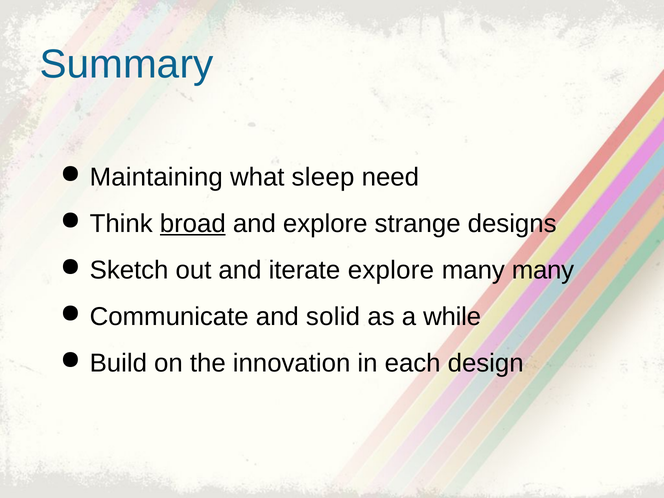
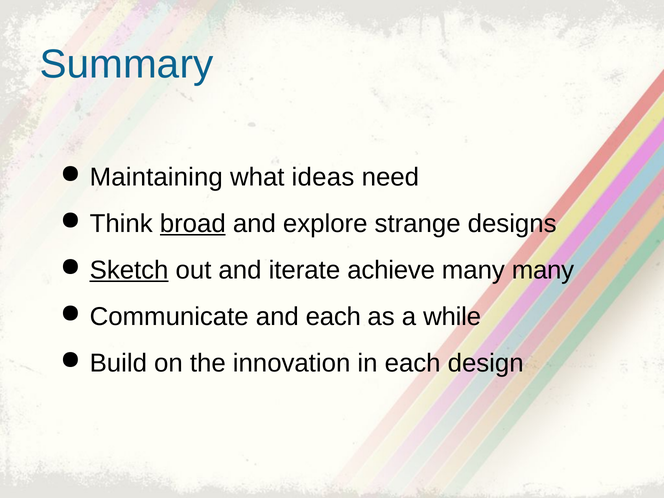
sleep: sleep -> ideas
Sketch underline: none -> present
iterate explore: explore -> achieve
and solid: solid -> each
